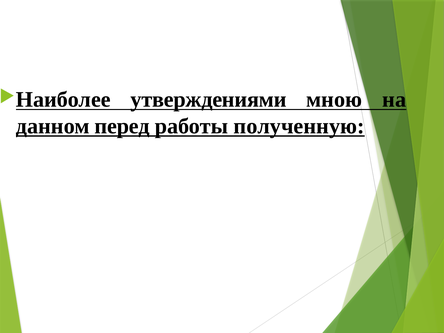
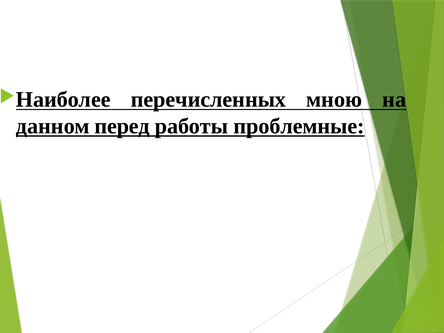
утверждениями: утверждениями -> перечисленных
полученную: полученную -> проблемные
